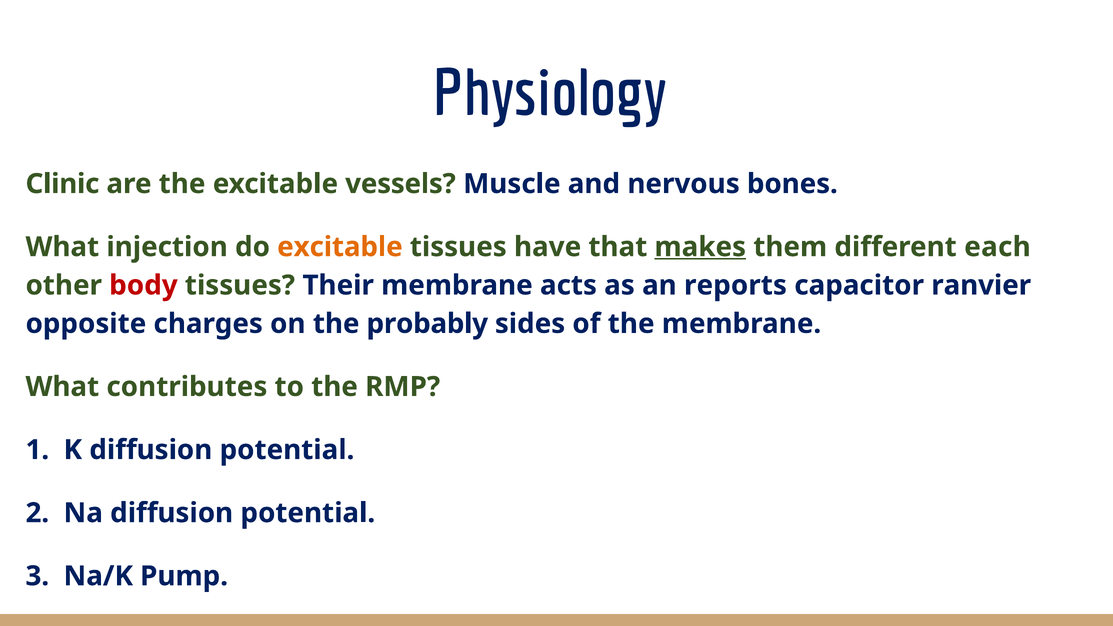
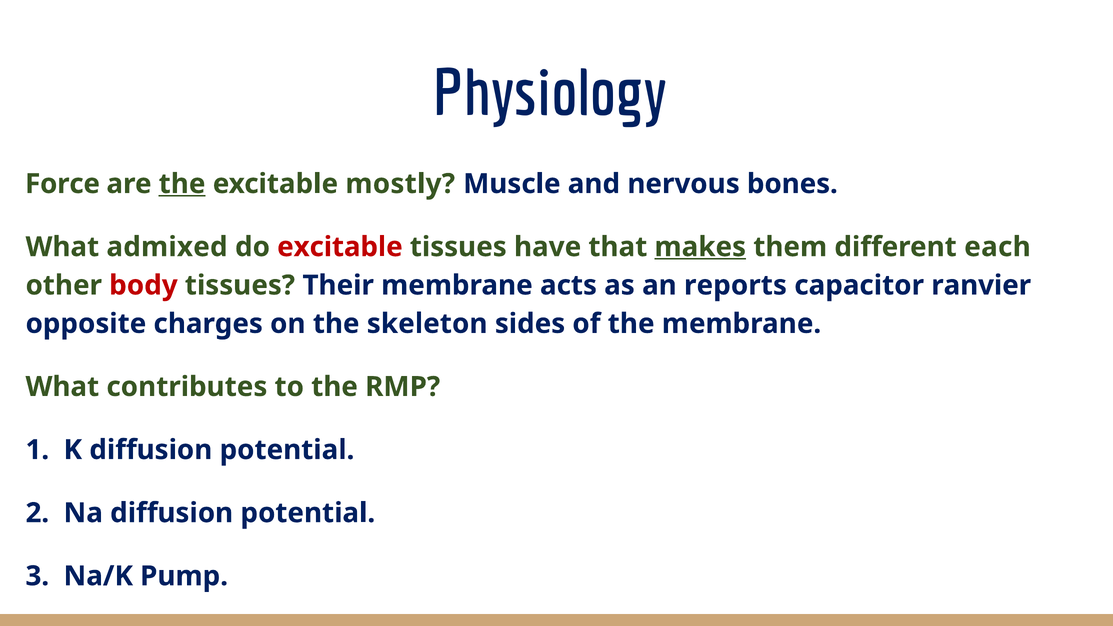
Clinic: Clinic -> Force
the at (182, 184) underline: none -> present
vessels: vessels -> mostly
injection: injection -> admixed
excitable at (340, 247) colour: orange -> red
probably: probably -> skeleton
